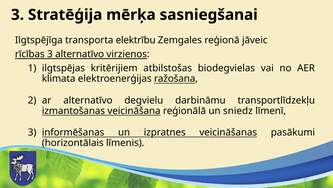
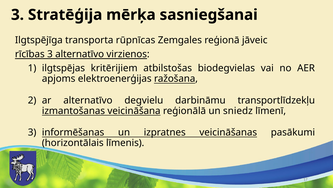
elektrību: elektrību -> rūpnīcas
klimata: klimata -> apjoms
